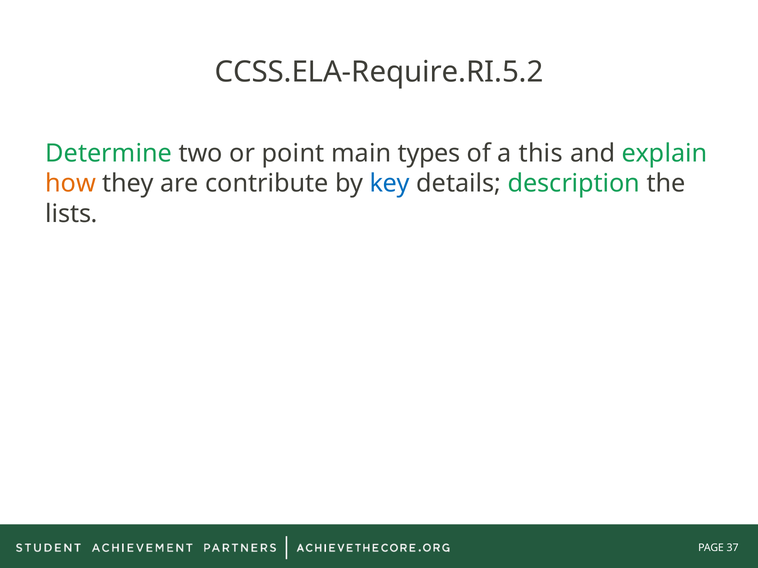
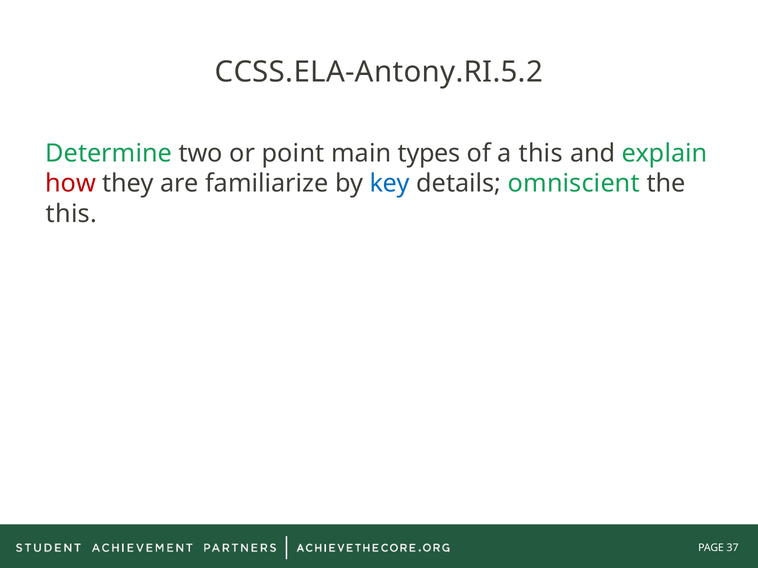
CCSS.ELA-Require.RI.5.2: CCSS.ELA-Require.RI.5.2 -> CCSS.ELA-Antony.RI.5.2
how colour: orange -> red
contribute: contribute -> familiarize
description: description -> omniscient
lists at (72, 214): lists -> this
